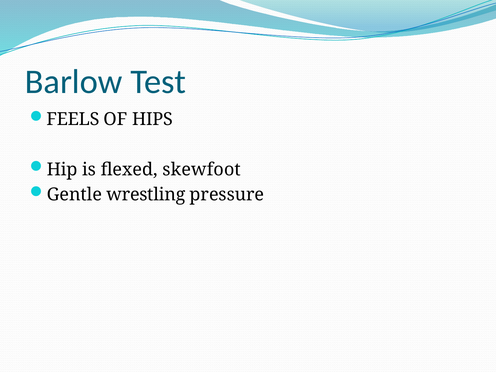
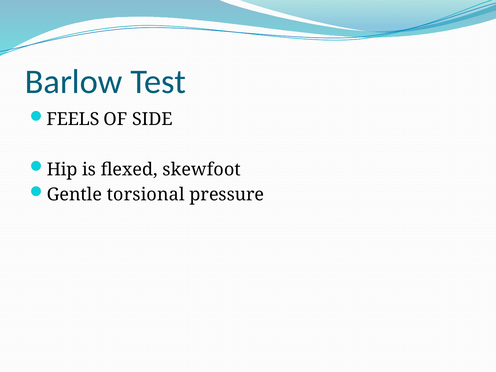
HIPS: HIPS -> SIDE
wrestling: wrestling -> torsional
